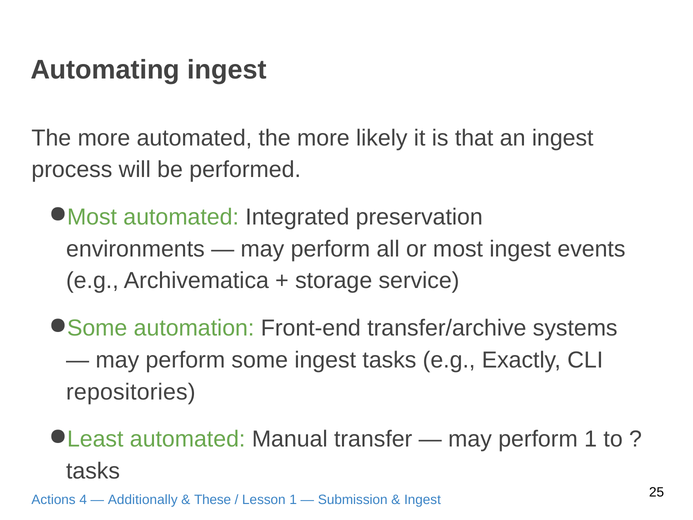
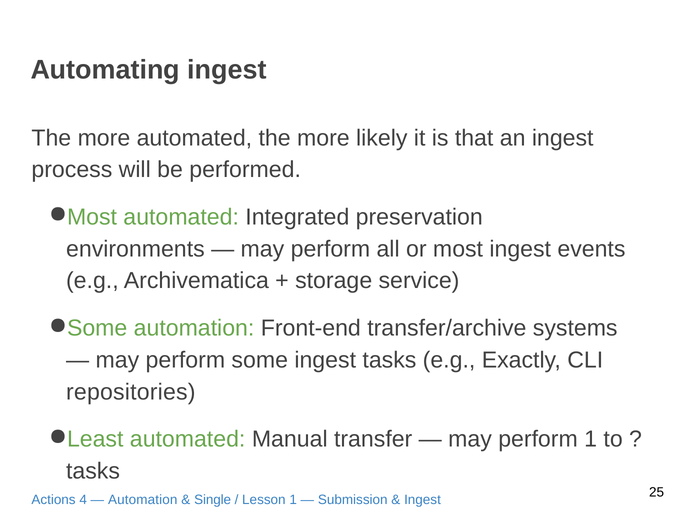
Additionally at (143, 500): Additionally -> Automation
These: These -> Single
